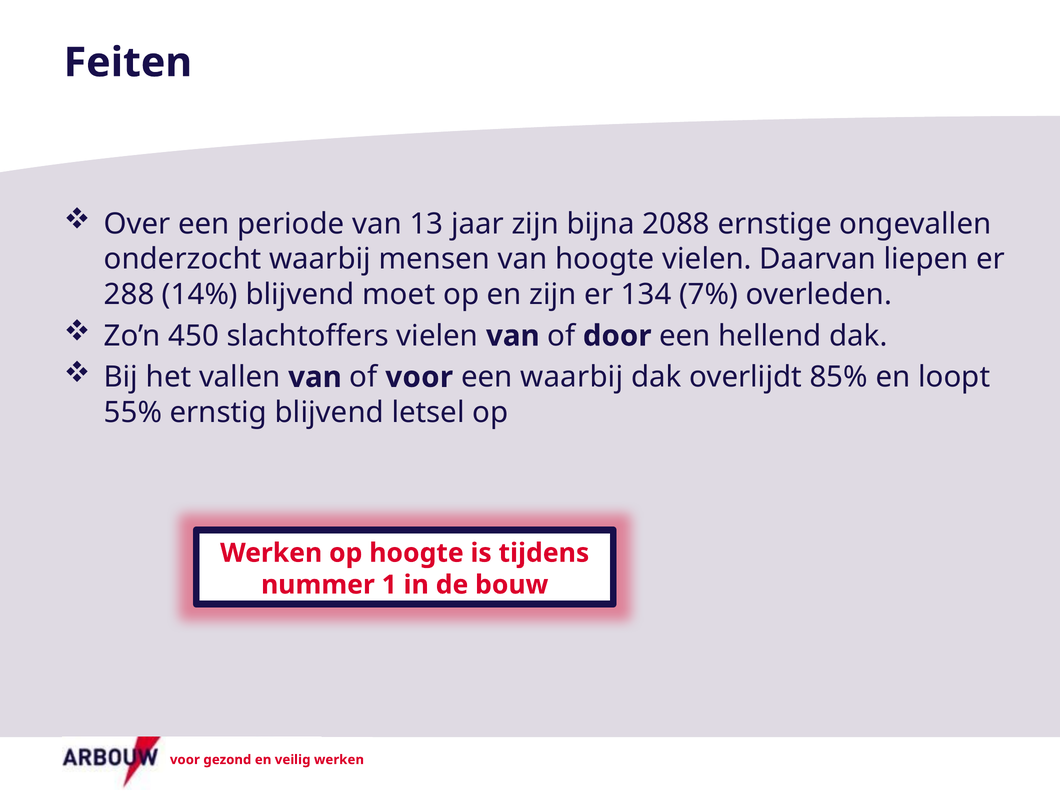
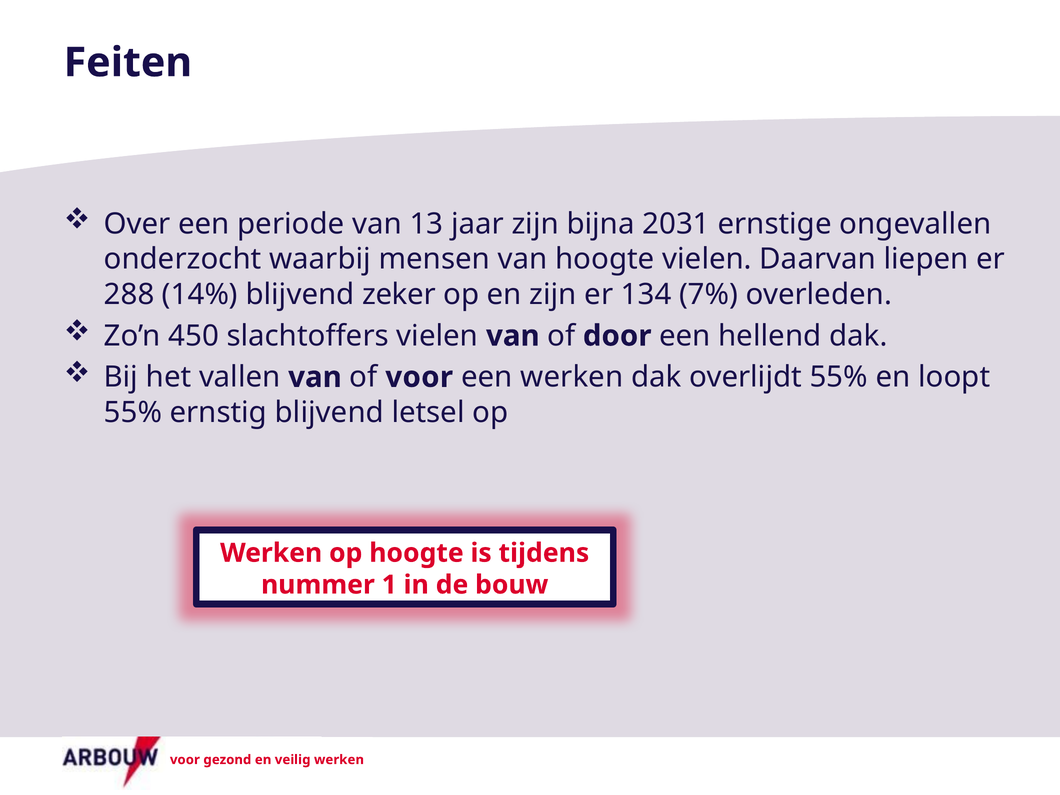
2088: 2088 -> 2031
moet: moet -> zeker
een waarbij: waarbij -> werken
overlijdt 85%: 85% -> 55%
